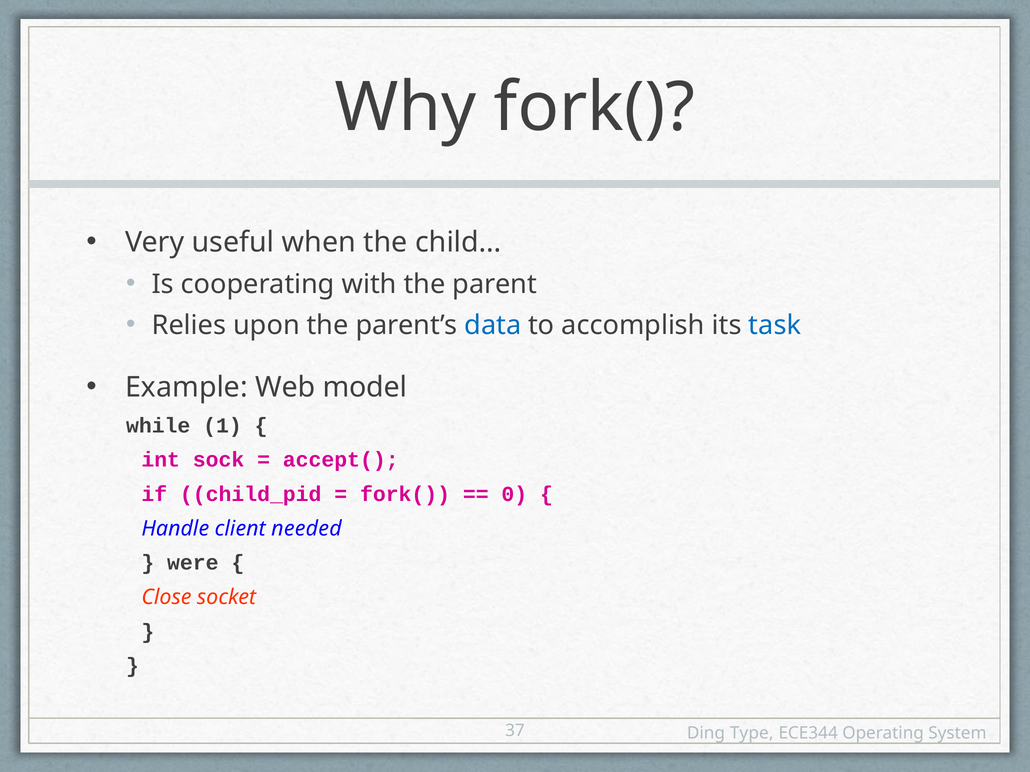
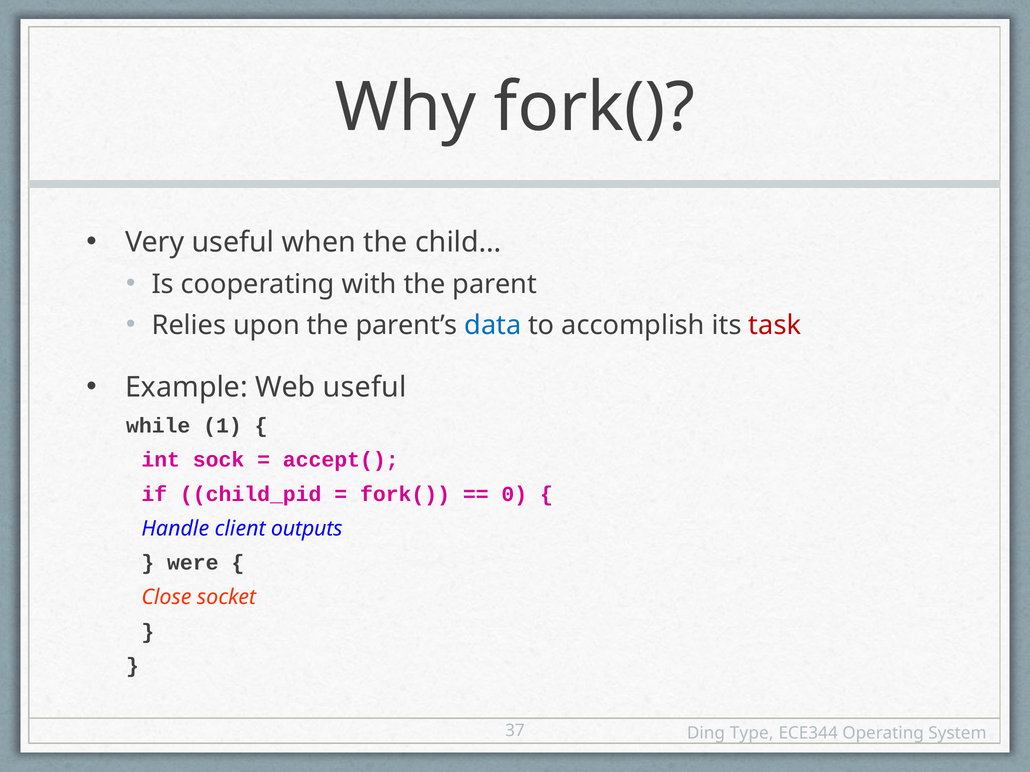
task colour: blue -> red
Web model: model -> useful
needed: needed -> outputs
